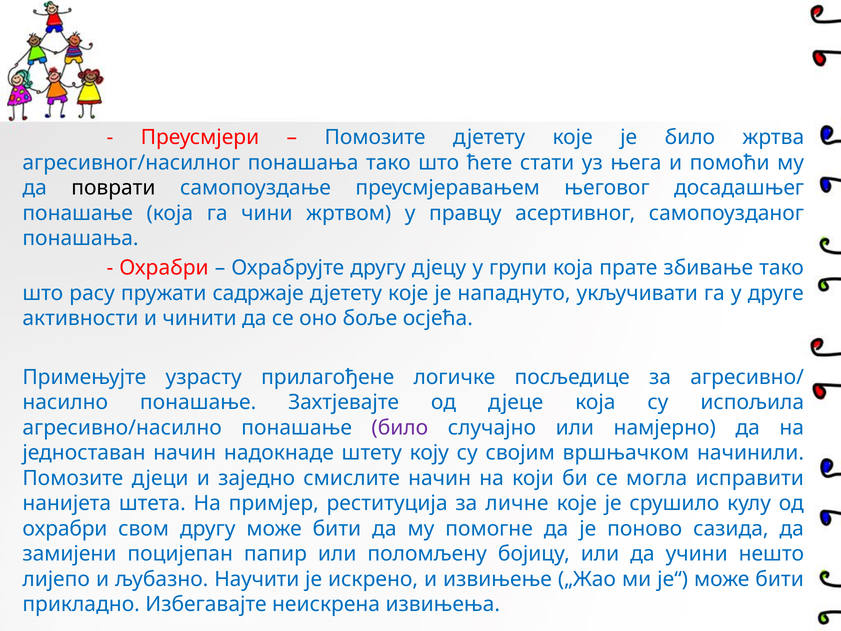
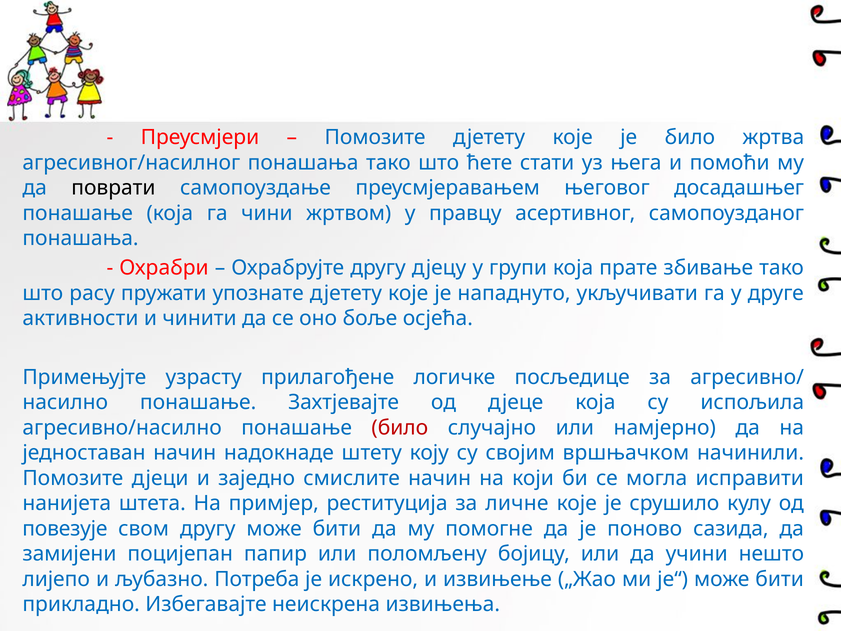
садржаје: садржаје -> упознате
било at (400, 428) colour: purple -> red
охрабри at (65, 528): охрабри -> повезује
Научити: Научити -> Потреба
